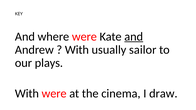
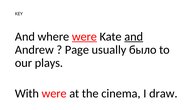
were at (84, 37) underline: none -> present
With at (77, 50): With -> Page
sailor: sailor -> было
